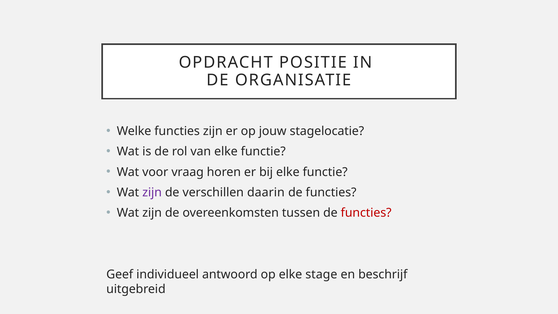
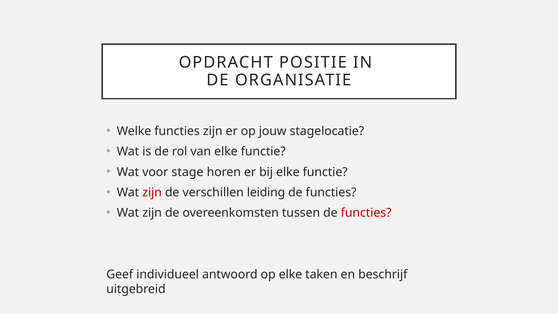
vraag: vraag -> stage
zijn at (152, 192) colour: purple -> red
daarin: daarin -> leiding
stage: stage -> taken
